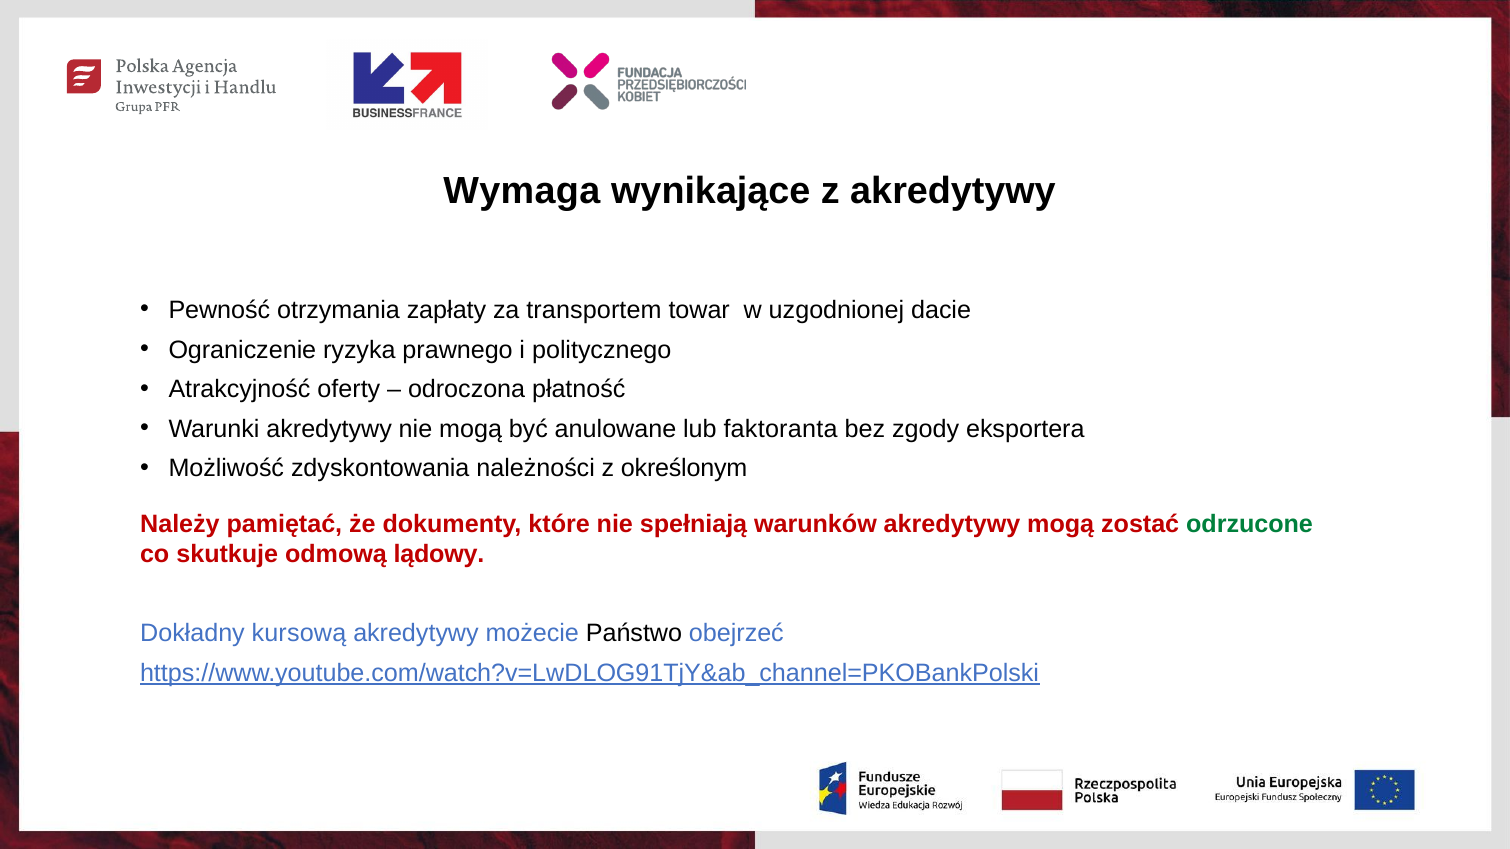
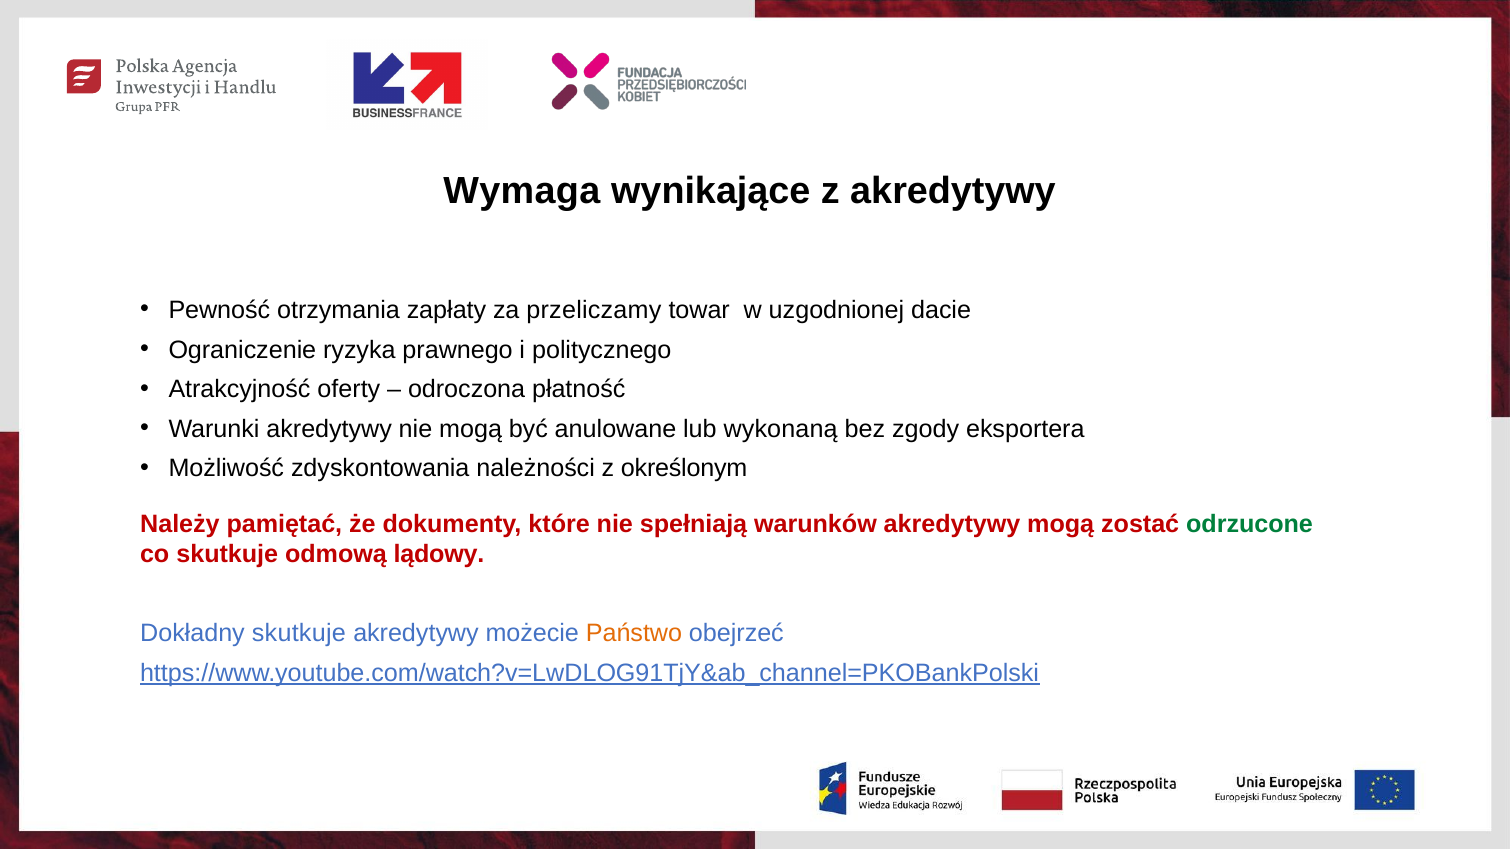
transportem: transportem -> przeliczamy
faktoranta: faktoranta -> wykonaną
Dokładny kursową: kursową -> skutkuje
Państwo colour: black -> orange
